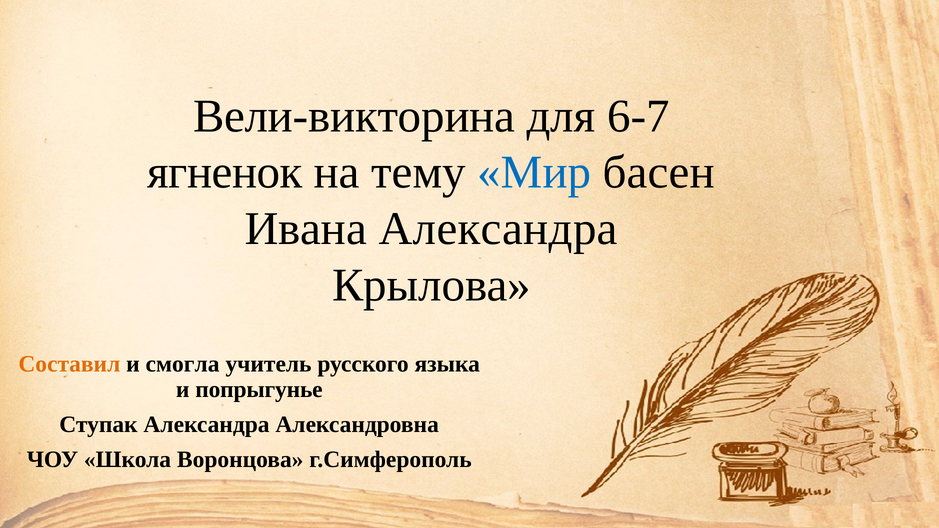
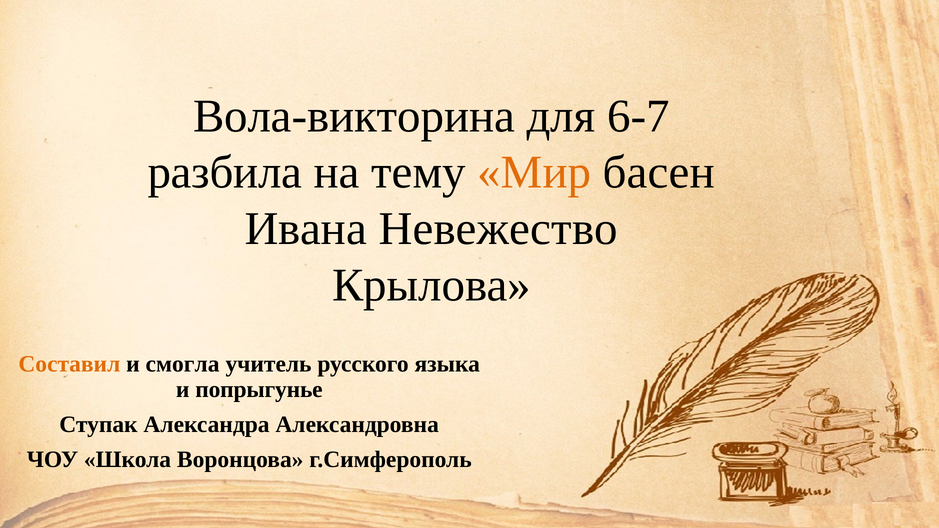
Вели-викторина: Вели-викторина -> Вола-викторина
ягненок: ягненок -> разбила
Мир colour: blue -> orange
Ивана Александра: Александра -> Невежество
